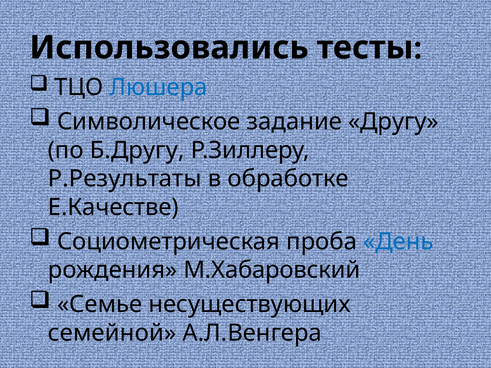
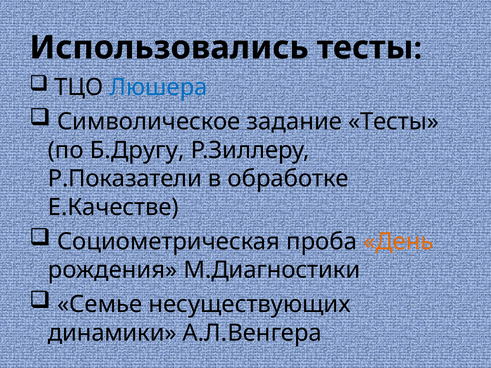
задание Другу: Другу -> Тесты
Р.Результаты: Р.Результаты -> Р.Показатели
День colour: blue -> orange
М.Хабаровский: М.Хабаровский -> М.Диагностики
семейной: семейной -> динамики
